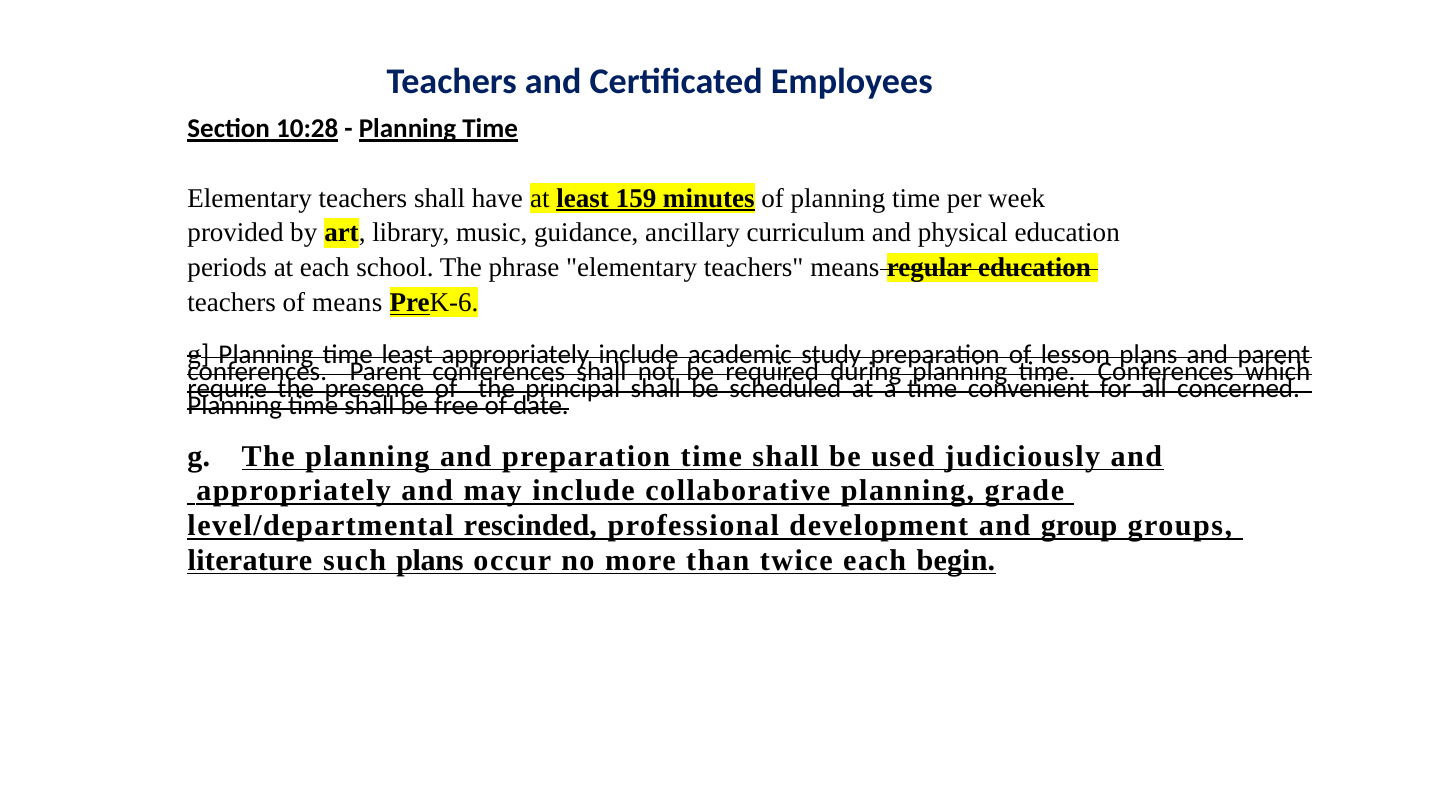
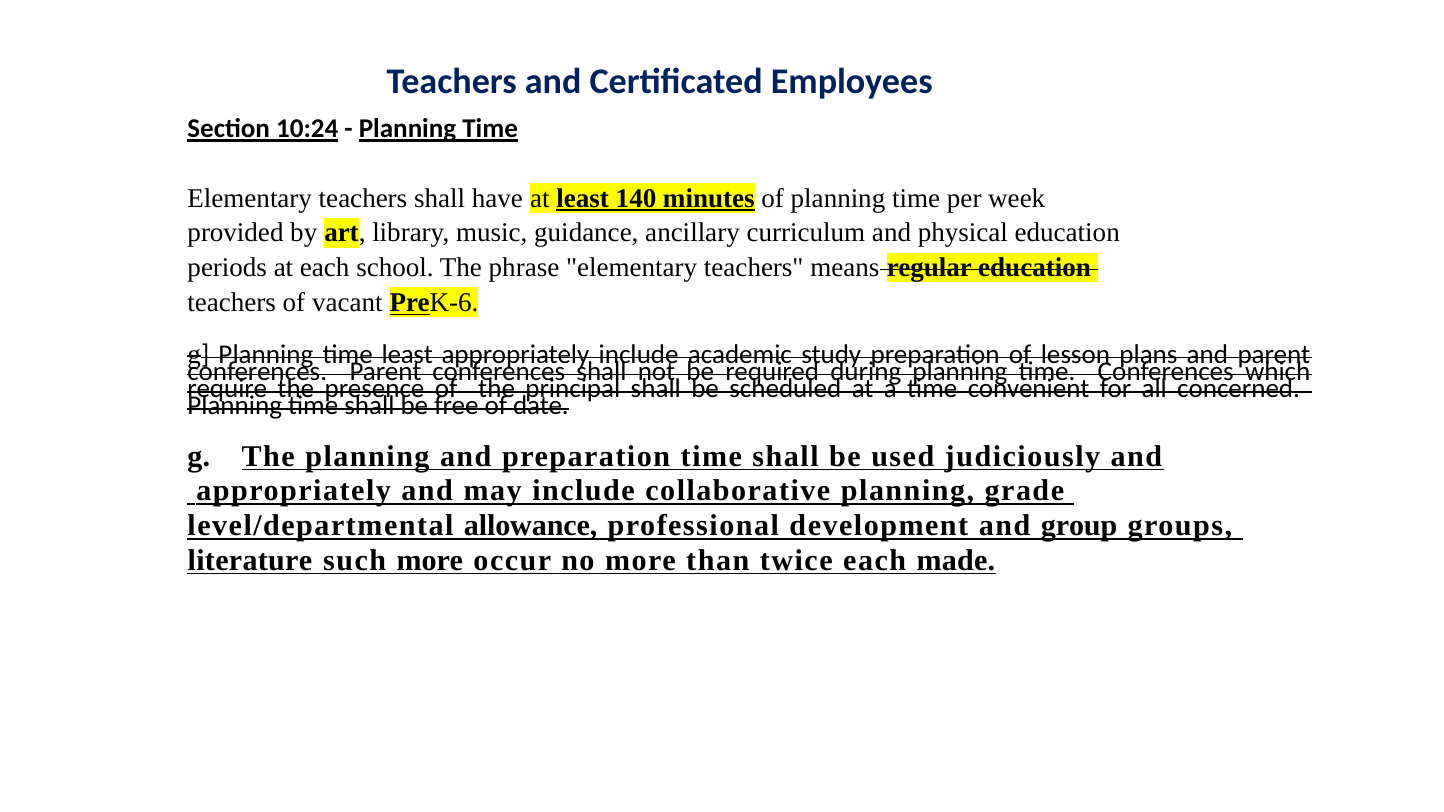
10:28: 10:28 -> 10:24
159: 159 -> 140
of means: means -> vacant
rescinded: rescinded -> allowance
such plans: plans -> more
begin: begin -> made
